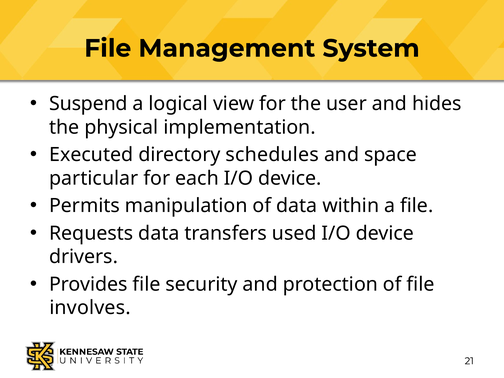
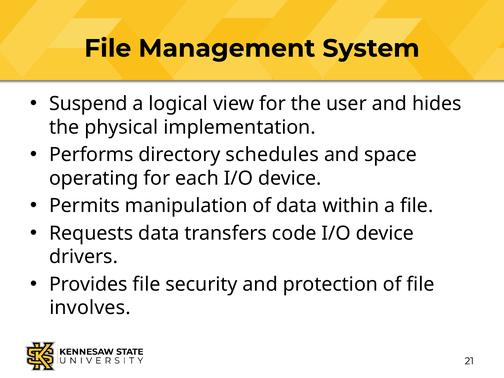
Executed: Executed -> Performs
particular: particular -> operating
used: used -> code
